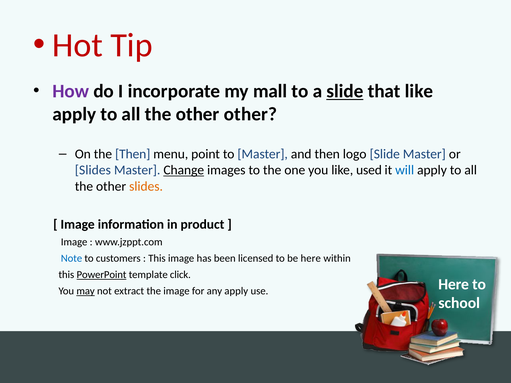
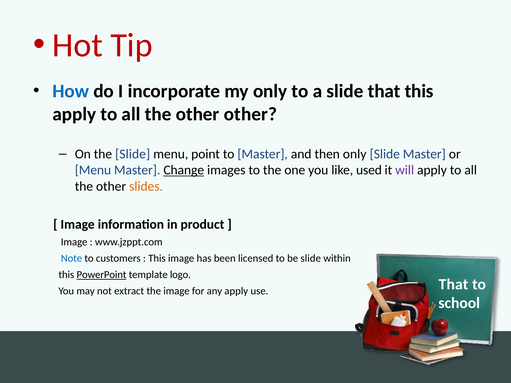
How colour: purple -> blue
my mall: mall -> only
slide at (345, 91) underline: present -> none
that like: like -> this
the Then: Then -> Slide
then logo: logo -> only
Slides at (93, 170): Slides -> Menu
will colour: blue -> purple
be here: here -> slide
click: click -> logo
Here at (454, 284): Here -> That
may underline: present -> none
